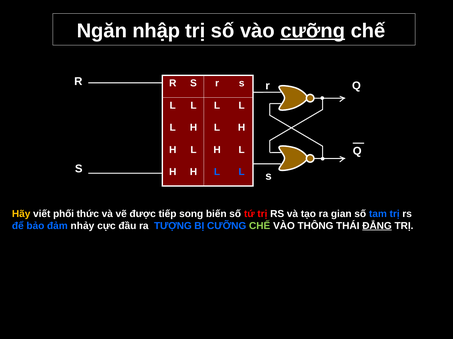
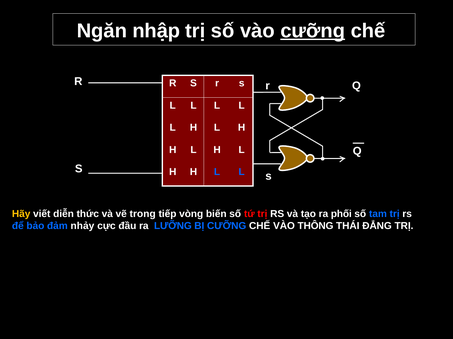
phối: phối -> diễn
được: được -> trong
song: song -> vòng
gian: gian -> phối
TƯỢNG: TƯỢNG -> LƯỠNG
CHẾ at (260, 226) colour: light green -> white
ĐẲNG underline: present -> none
